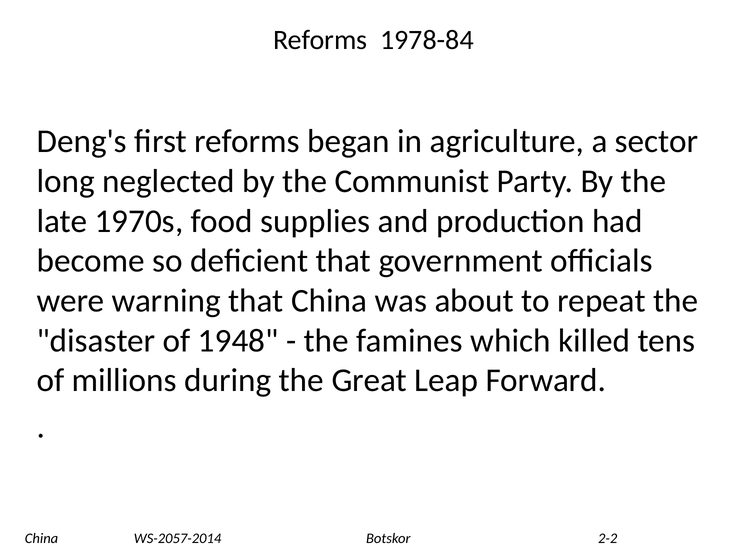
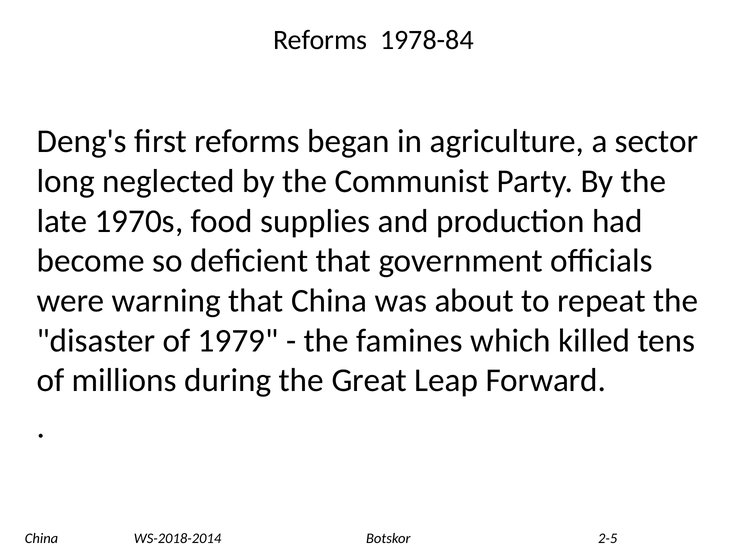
1948: 1948 -> 1979
WS-2057-2014: WS-2057-2014 -> WS-2018-2014
2-2: 2-2 -> 2-5
